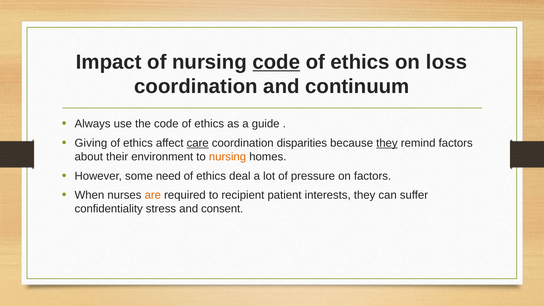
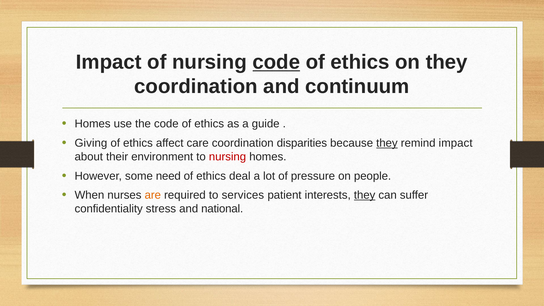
on loss: loss -> they
Always at (93, 124): Always -> Homes
care underline: present -> none
remind factors: factors -> impact
nursing at (227, 157) colour: orange -> red
on factors: factors -> people
recipient: recipient -> services
they at (365, 195) underline: none -> present
consent: consent -> national
